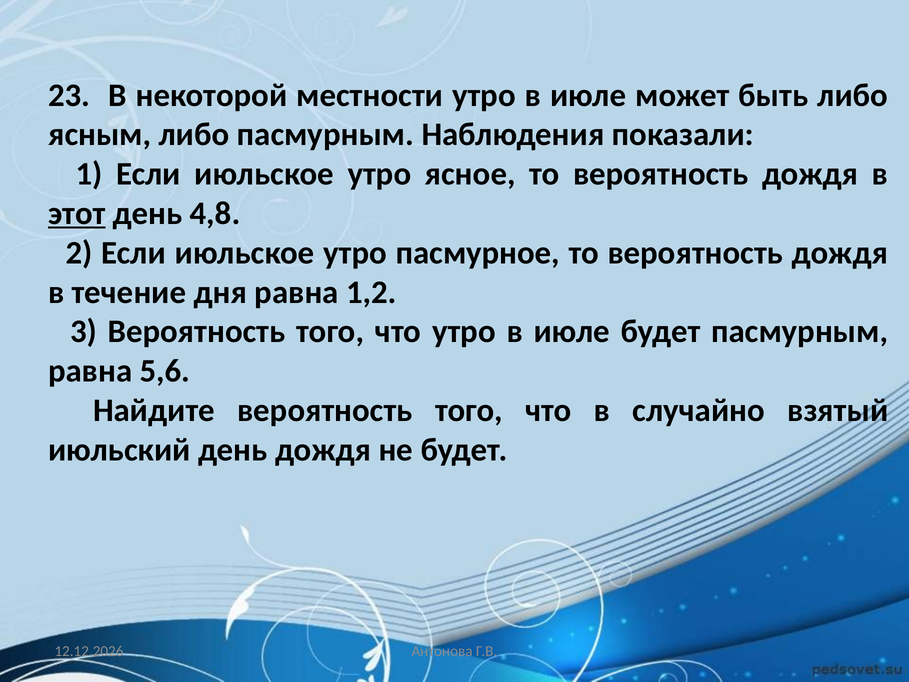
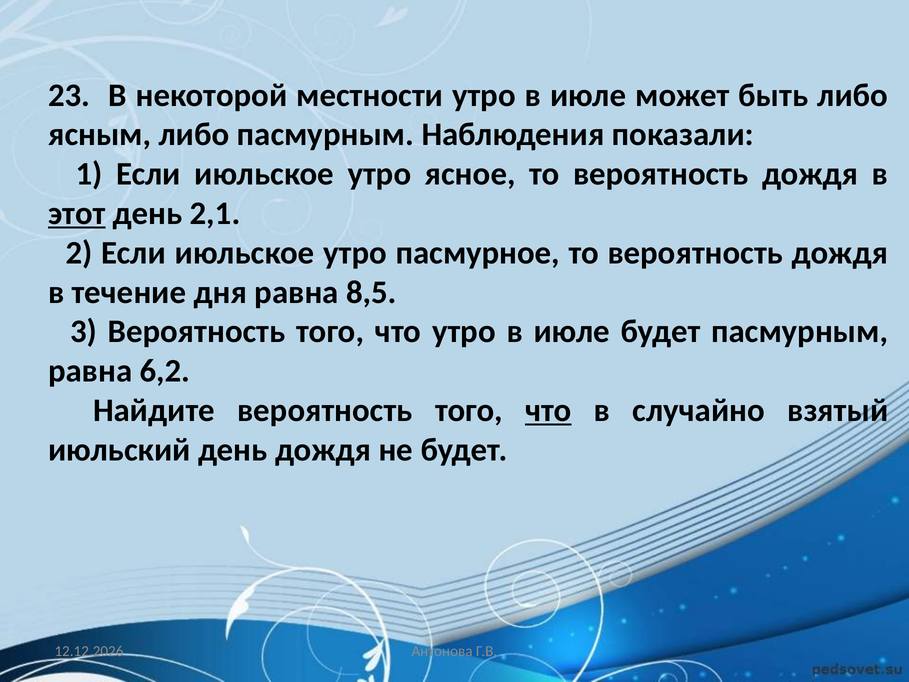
4,8: 4,8 -> 2,1
1,2: 1,2 -> 8,5
5,6: 5,6 -> 6,2
что at (548, 410) underline: none -> present
